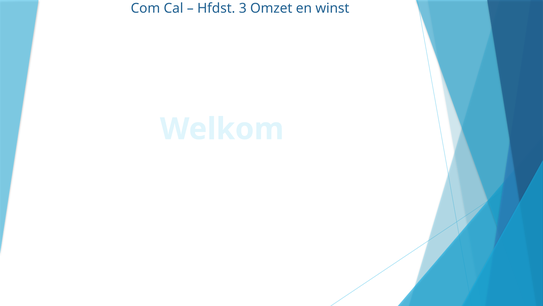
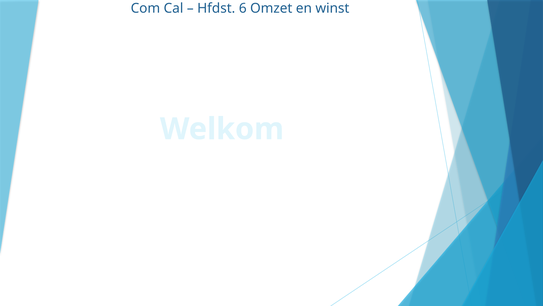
3: 3 -> 6
